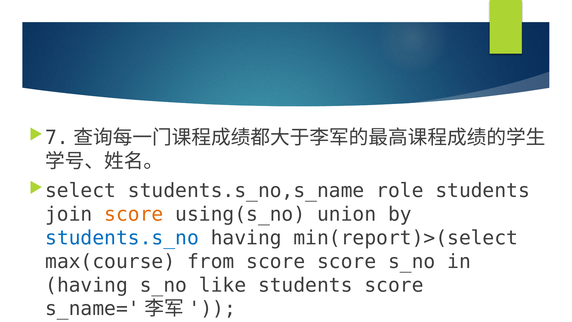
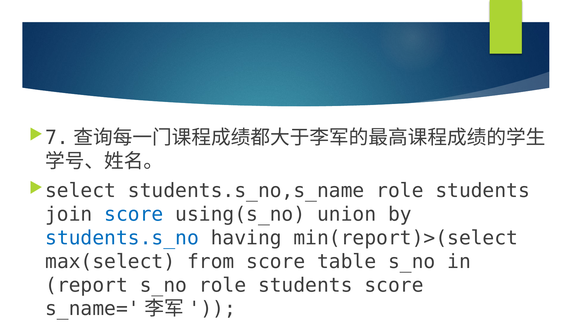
score at (134, 214) colour: orange -> blue
max(course: max(course -> max(select
score score: score -> table
having at (87, 285): having -> report
s_no like: like -> role
